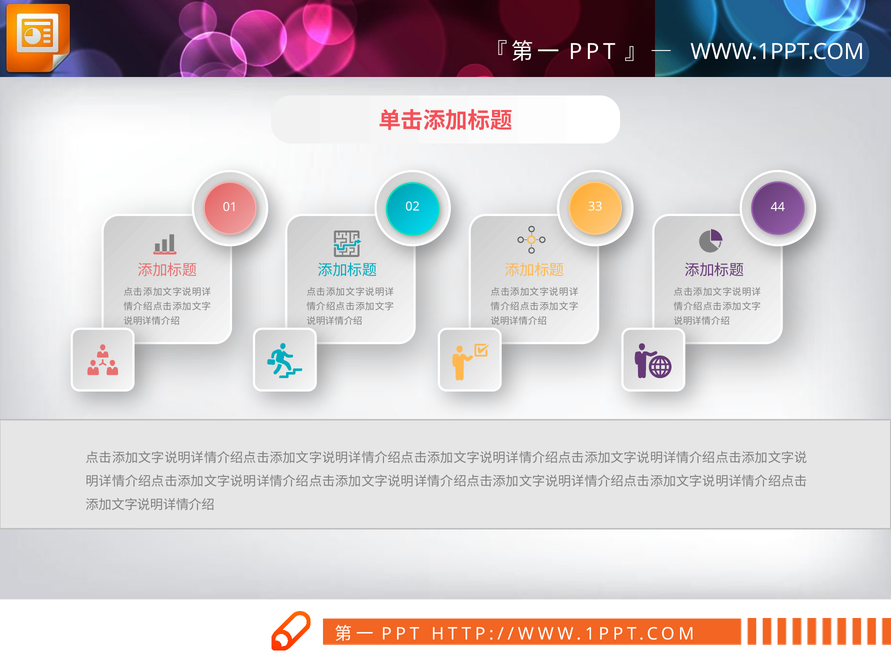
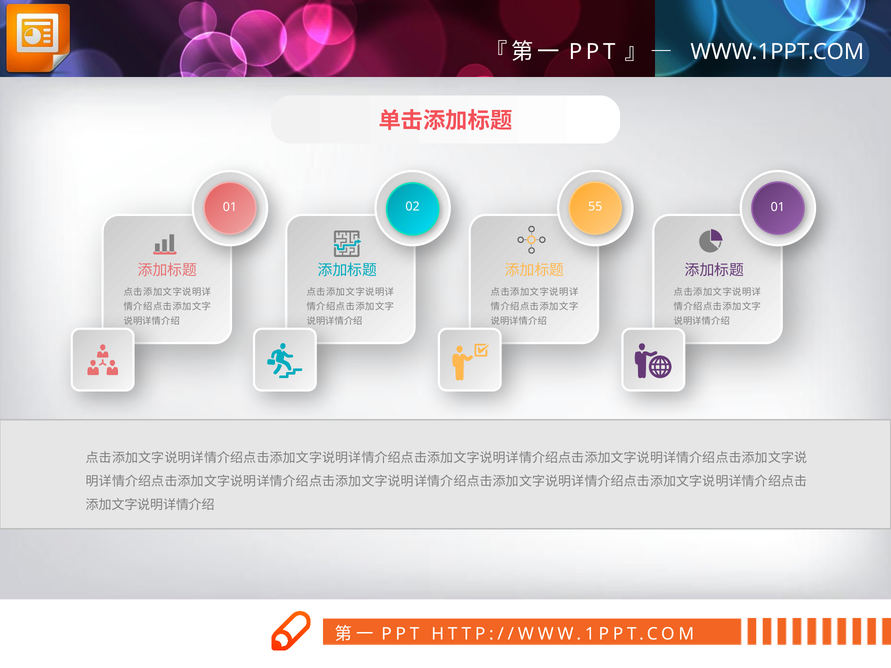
02 44: 44 -> 01
33: 33 -> 55
